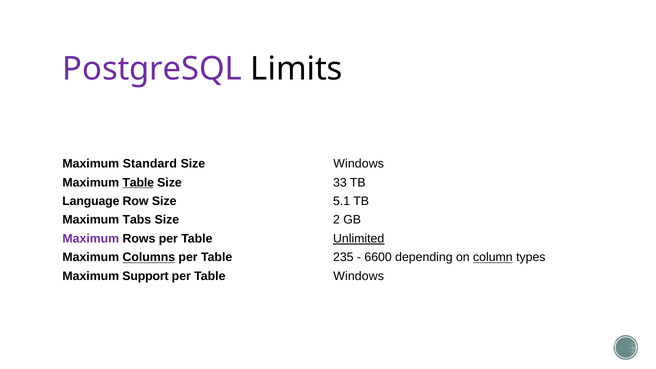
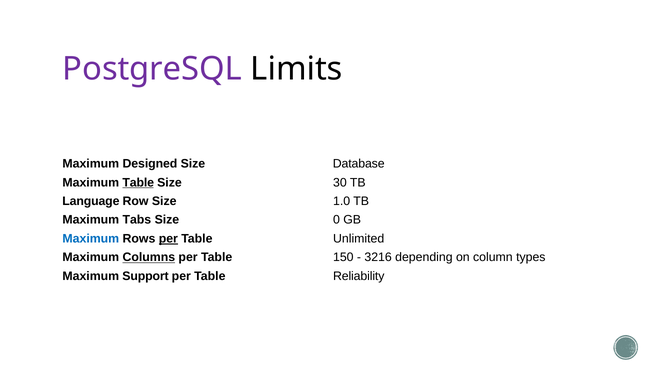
Standard: Standard -> Designed
Size Windows: Windows -> Database
33: 33 -> 30
5.1: 5.1 -> 1.0
2: 2 -> 0
Maximum at (91, 239) colour: purple -> blue
per at (168, 239) underline: none -> present
Unlimited underline: present -> none
235: 235 -> 150
6600: 6600 -> 3216
column underline: present -> none
Table Windows: Windows -> Reliability
